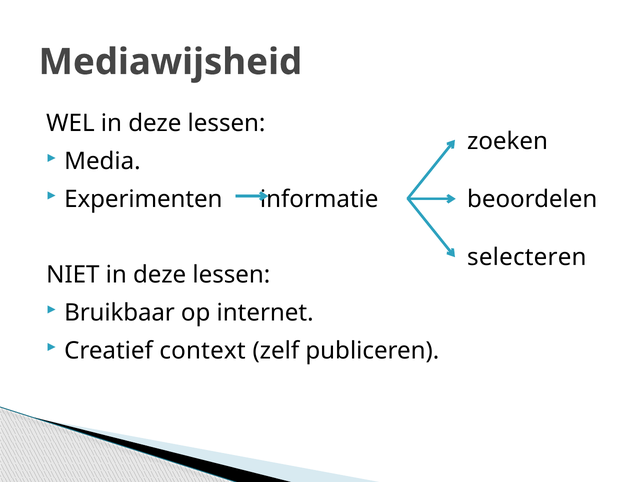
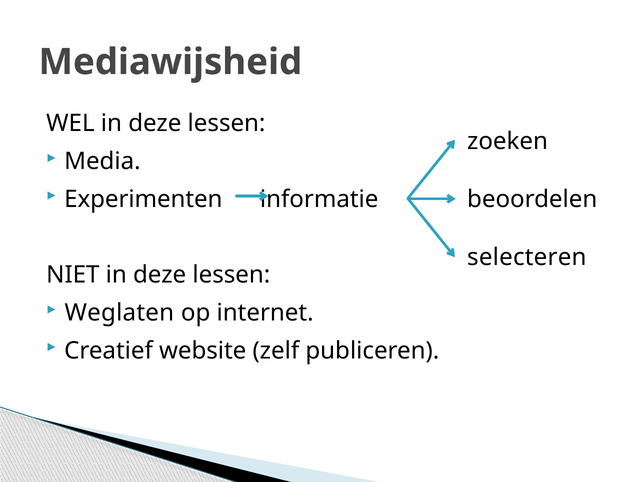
Bruikbaar: Bruikbaar -> Weglaten
context: context -> website
